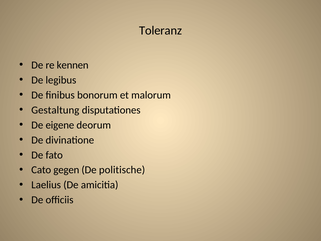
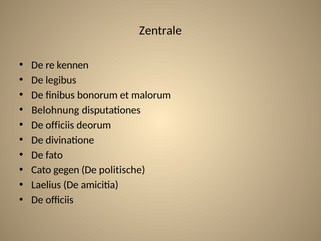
Toleranz: Toleranz -> Zentrale
Gestaltung: Gestaltung -> Belohnung
eigene at (60, 125): eigene -> officiis
